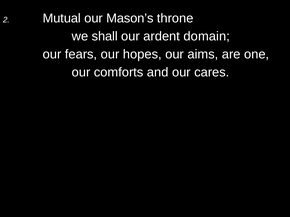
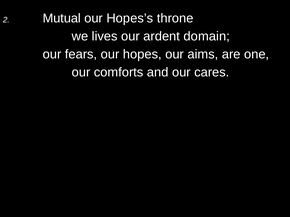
Mason’s: Mason’s -> Hopes’s
shall: shall -> lives
